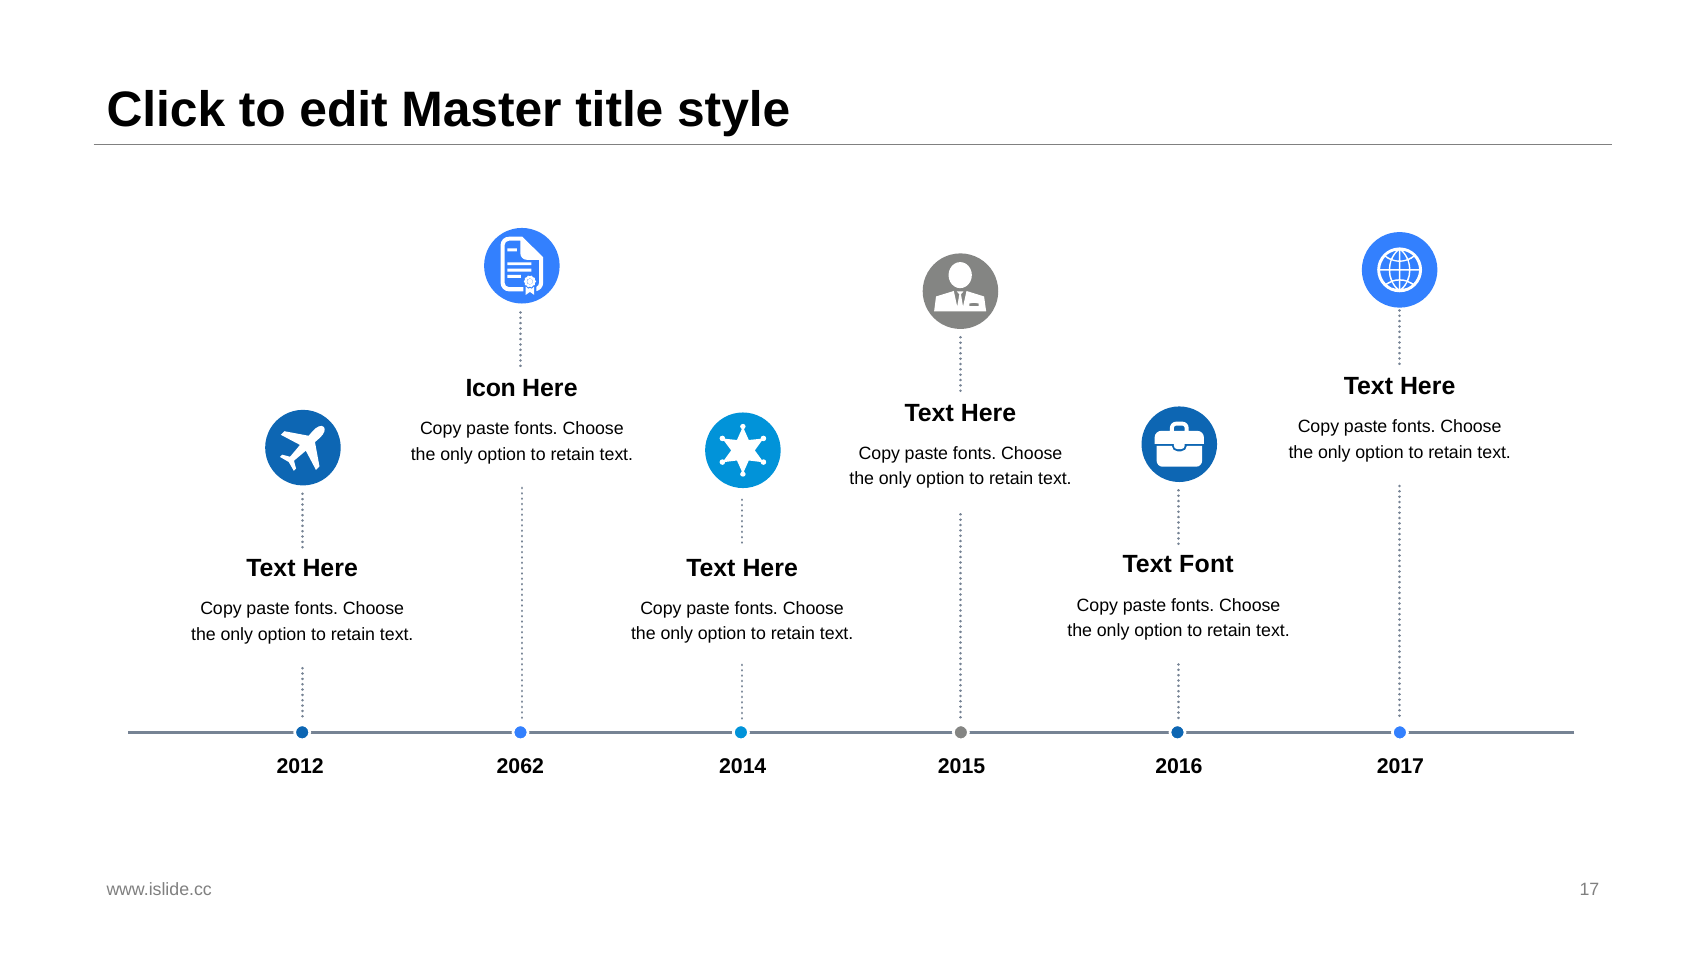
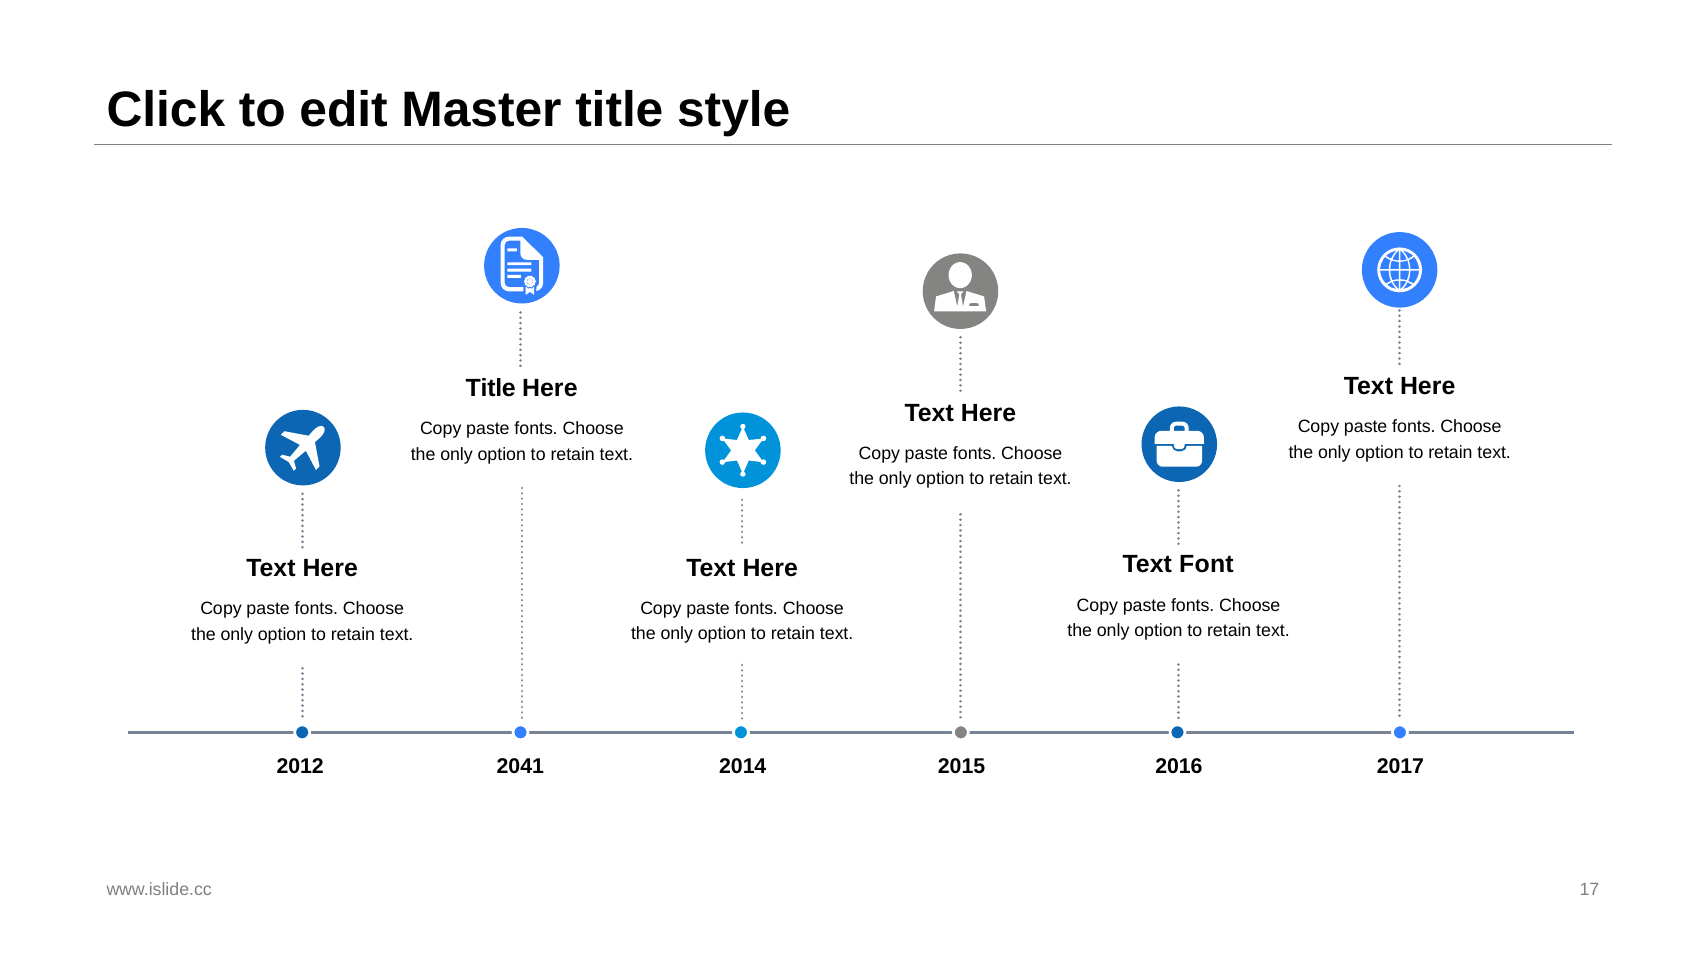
Icon at (491, 388): Icon -> Title
2062: 2062 -> 2041
